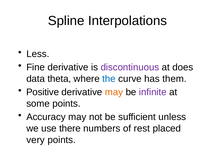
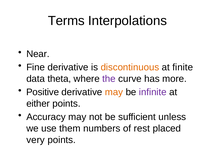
Spline: Spline -> Terms
Less: Less -> Near
discontinuous colour: purple -> orange
does: does -> finite
the colour: blue -> purple
them: them -> more
some: some -> either
there: there -> them
